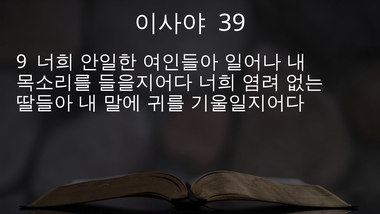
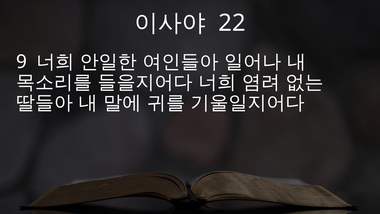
39: 39 -> 22
